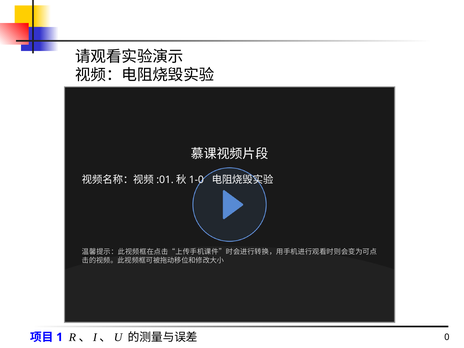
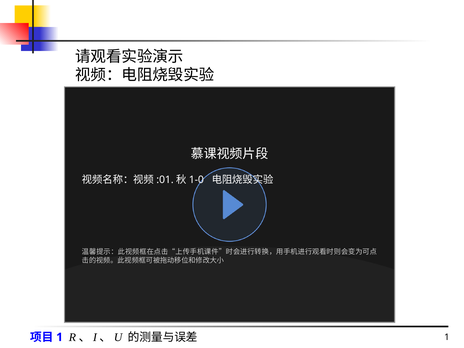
0 at (447, 337): 0 -> 1
